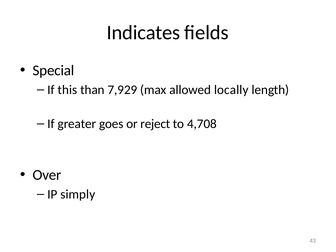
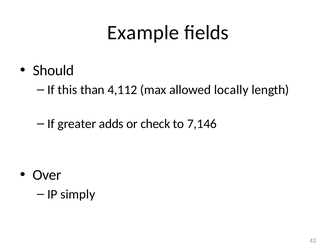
Indicates: Indicates -> Example
Special: Special -> Should
7,929: 7,929 -> 4,112
goes: goes -> adds
reject: reject -> check
4,708: 4,708 -> 7,146
